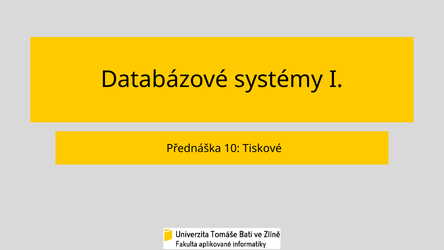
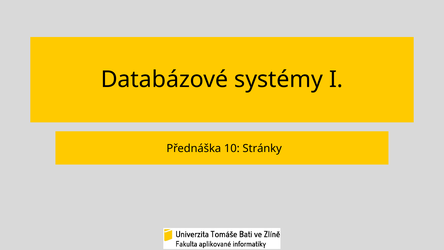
Tiskové: Tiskové -> Stránky
